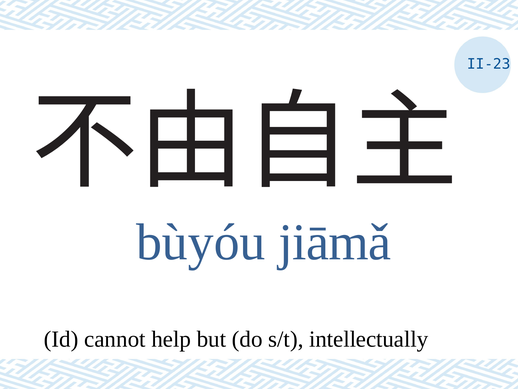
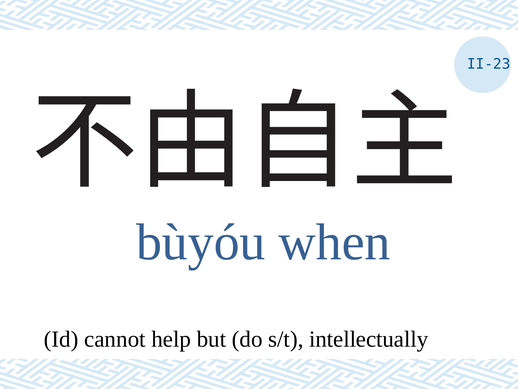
jiāmǎ: jiāmǎ -> when
